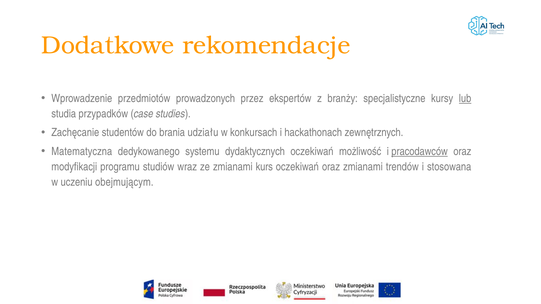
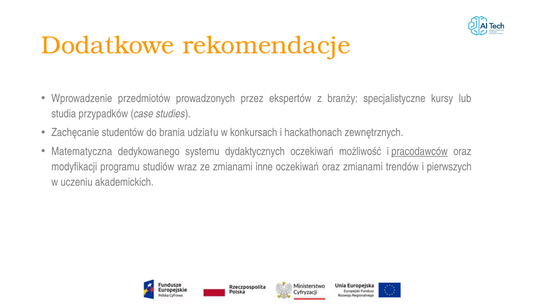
lub underline: present -> none
kurs: kurs -> inne
stosowana: stosowana -> pierwszych
obejmującym: obejmującym -> akademickich
